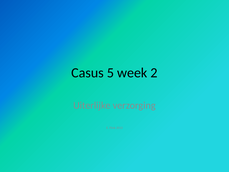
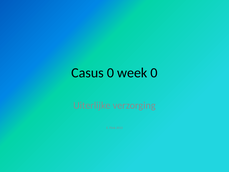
Casus 5: 5 -> 0
week 2: 2 -> 0
